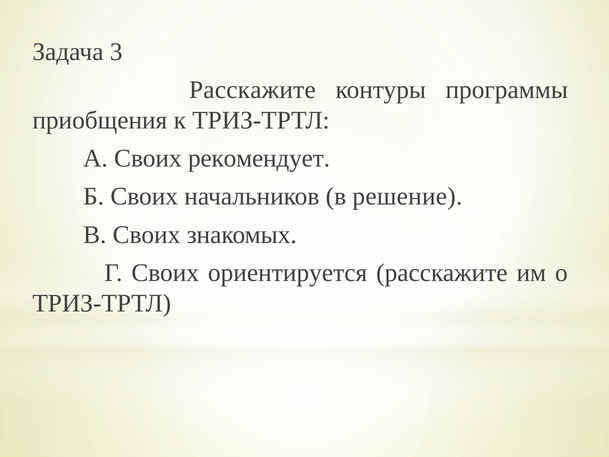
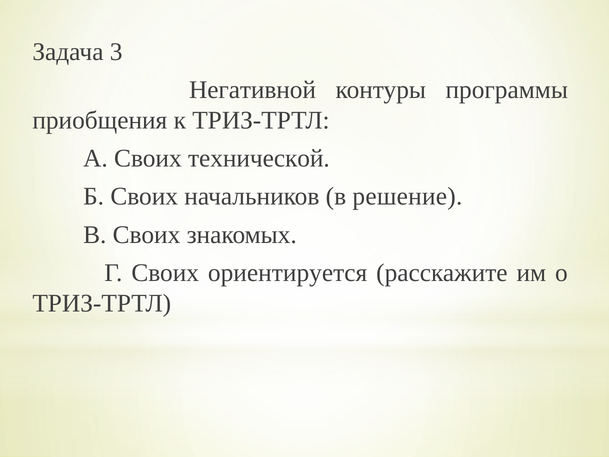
Расскажите at (252, 90): Расскажите -> Негативной
рекомендует: рекомендует -> технической
